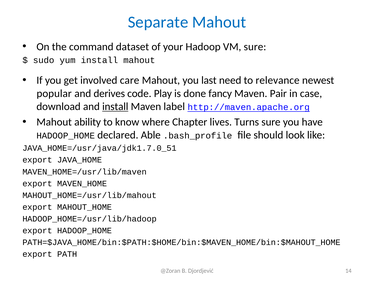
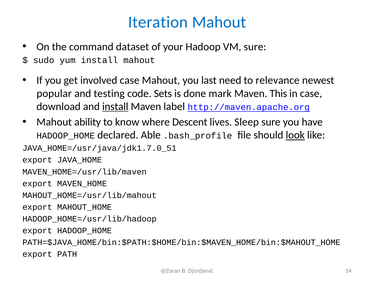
Separate: Separate -> Iteration
involved care: care -> case
derives: derives -> testing
Play: Play -> Sets
fancy: fancy -> mark
Pair: Pair -> This
Chapter: Chapter -> Descent
Turns: Turns -> Sleep
look underline: none -> present
